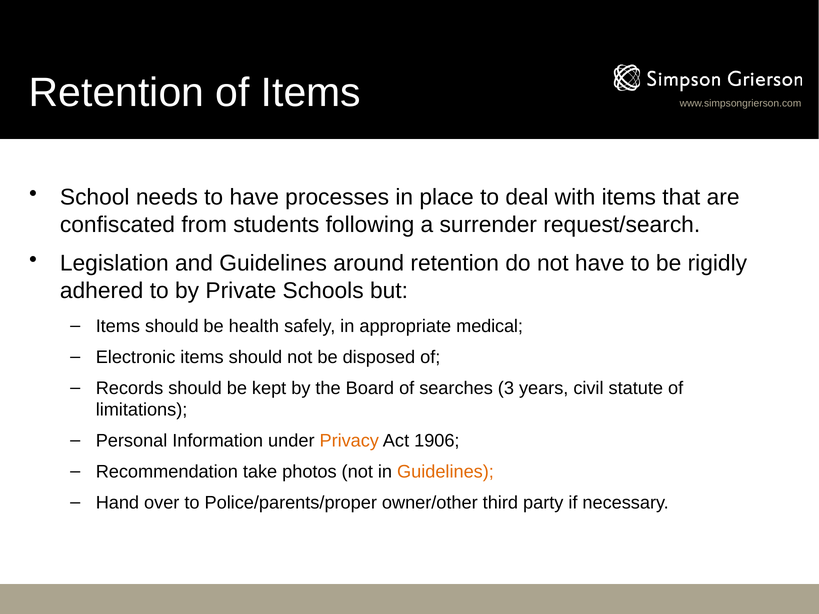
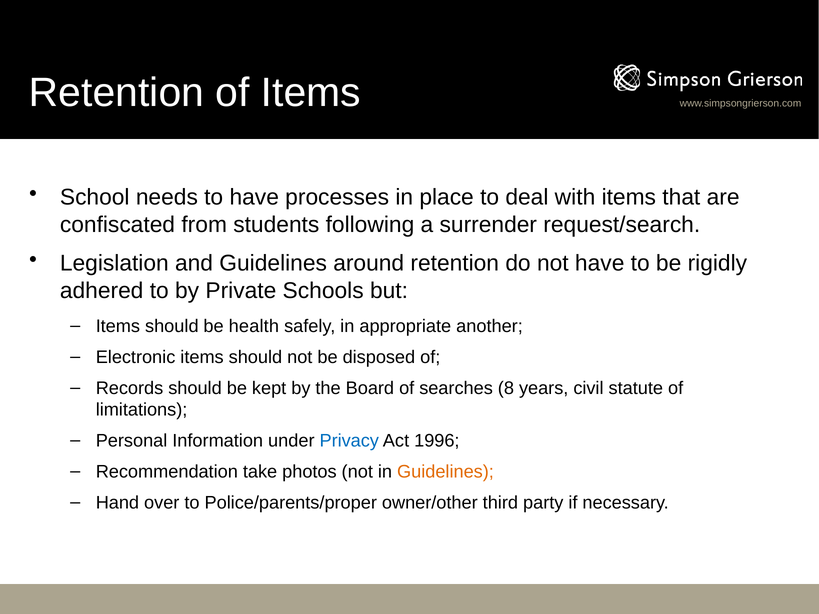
medical: medical -> another
3: 3 -> 8
Privacy colour: orange -> blue
1906: 1906 -> 1996
